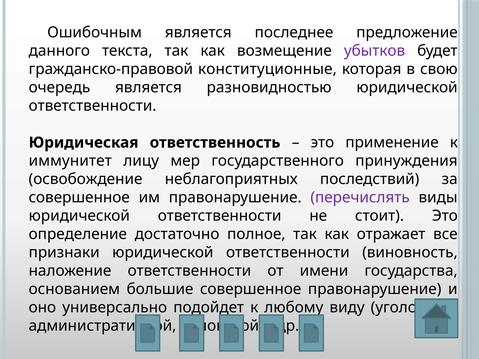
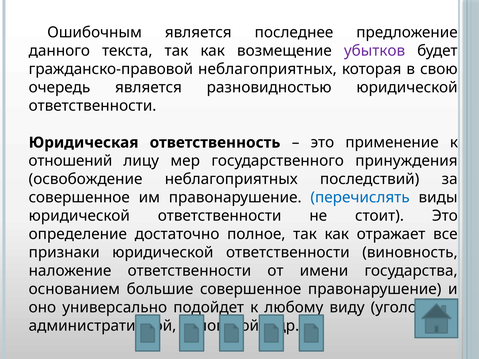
гражданско-правовой конституционные: конституционные -> неблагоприятных
иммунитет: иммунитет -> отношений
перечислять colour: purple -> blue
